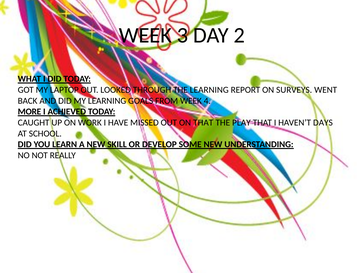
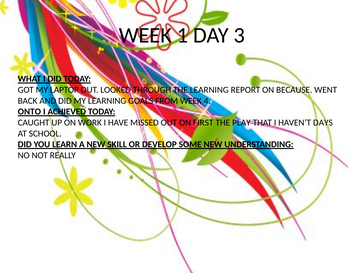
3: 3 -> 1
2: 2 -> 3
SURVEYS: SURVEYS -> BECAUSE
MORE: MORE -> ONTO
ON THAT: THAT -> FIRST
